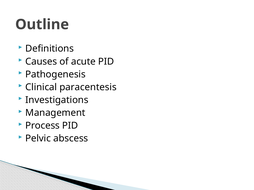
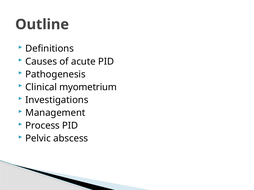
paracentesis: paracentesis -> myometrium
